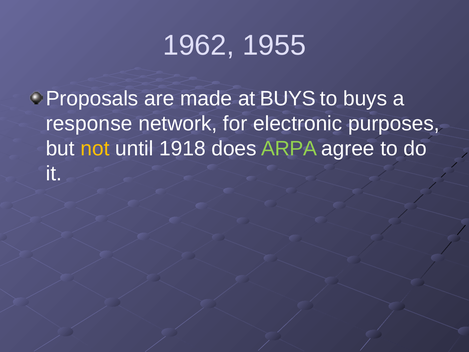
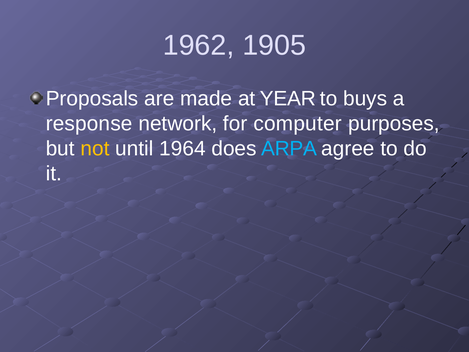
1955: 1955 -> 1905
at BUYS: BUYS -> YEAR
electronic: electronic -> computer
1918: 1918 -> 1964
ARPA colour: light green -> light blue
